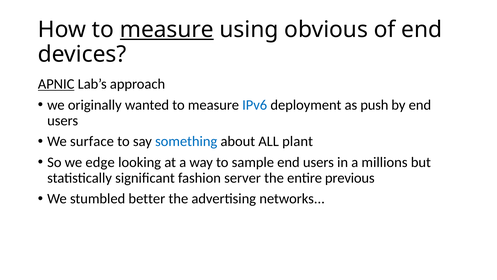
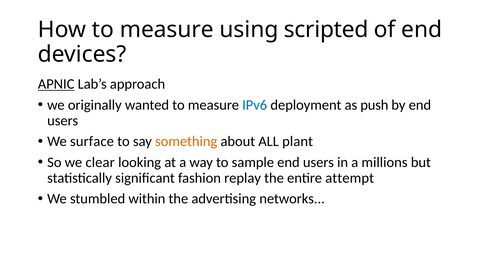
measure at (167, 29) underline: present -> none
obvious: obvious -> scripted
something colour: blue -> orange
edge: edge -> clear
server: server -> replay
previous: previous -> attempt
better: better -> within
